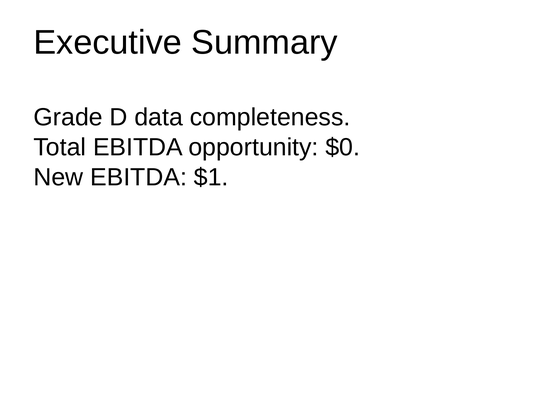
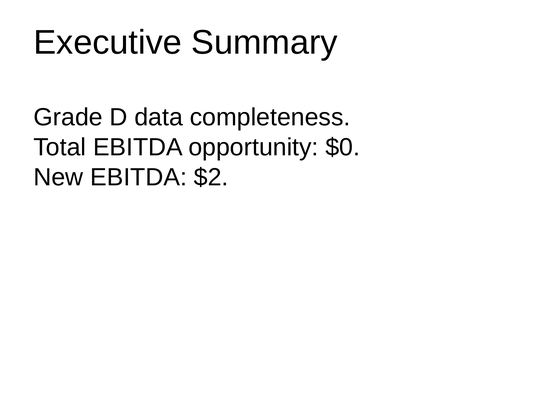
$1: $1 -> $2
